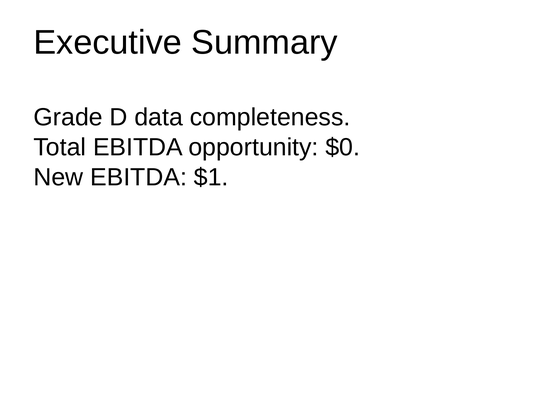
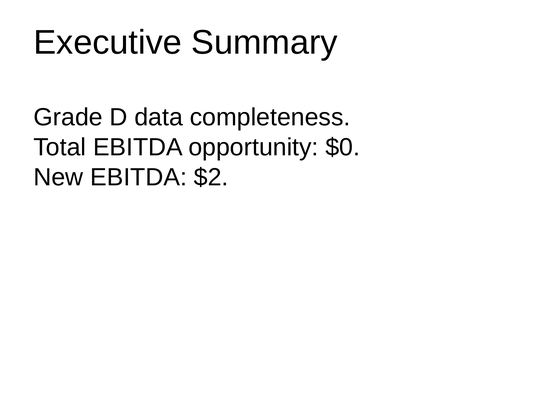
$1: $1 -> $2
